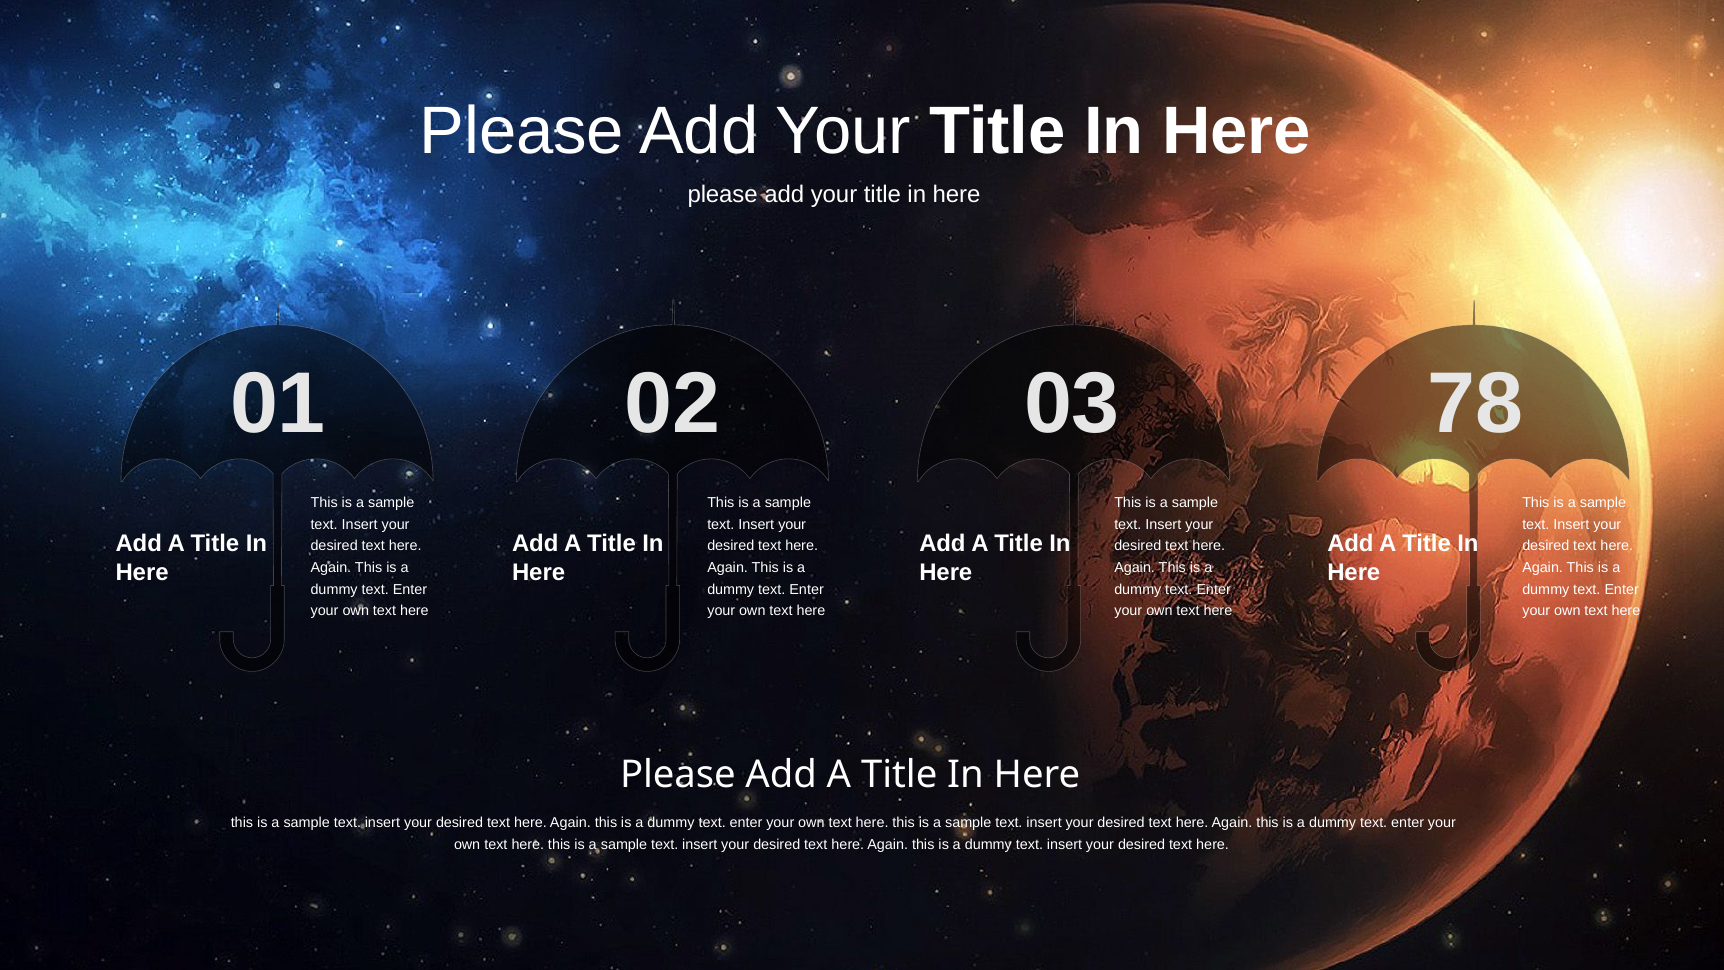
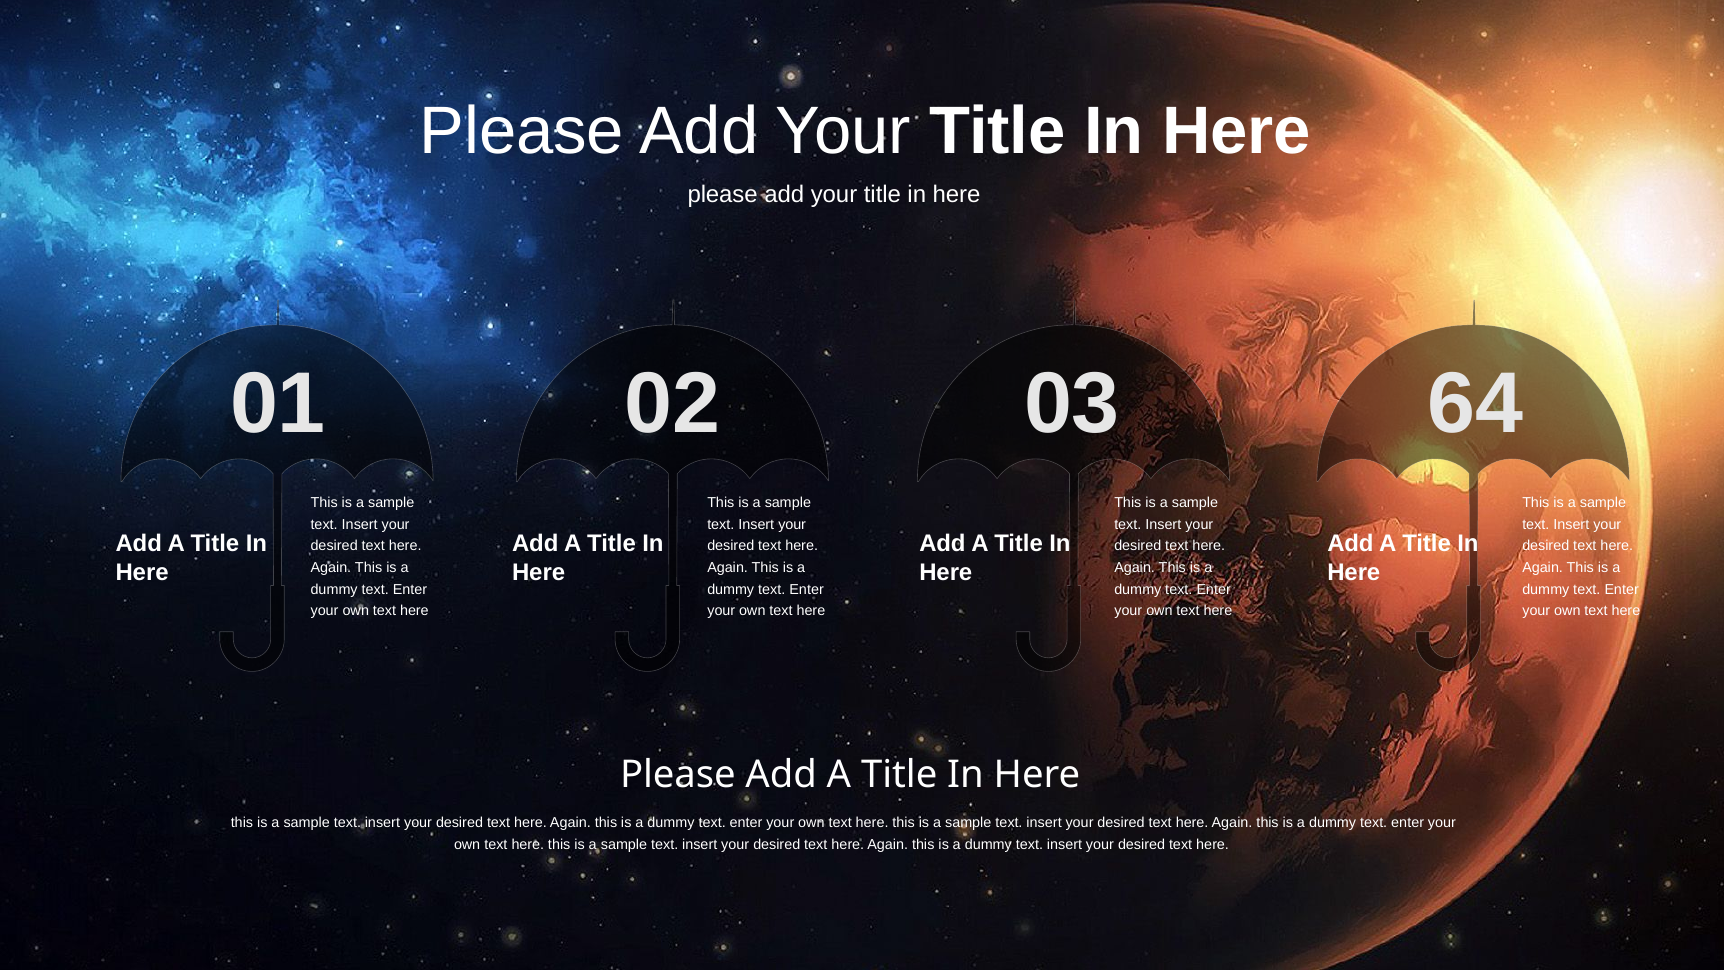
78: 78 -> 64
